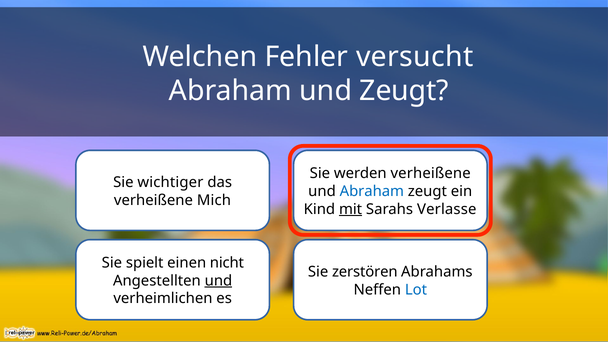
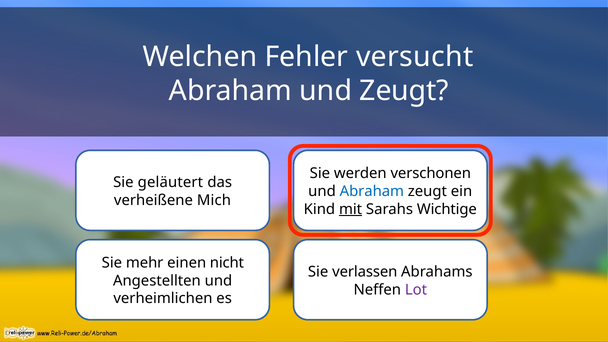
werden verheißene: verheißene -> verschonen
wichtiger: wichtiger -> geläutert
Verlasse: Verlasse -> Wichtige
spielt: spielt -> mehr
zerstören: zerstören -> verlassen
und at (218, 281) underline: present -> none
Lot colour: blue -> purple
